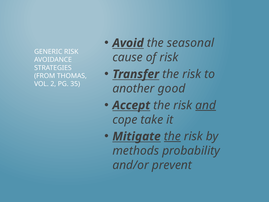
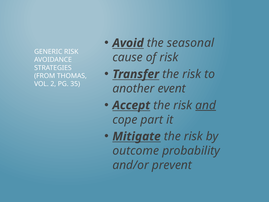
good: good -> event
take: take -> part
the at (172, 136) underline: present -> none
methods: methods -> outcome
